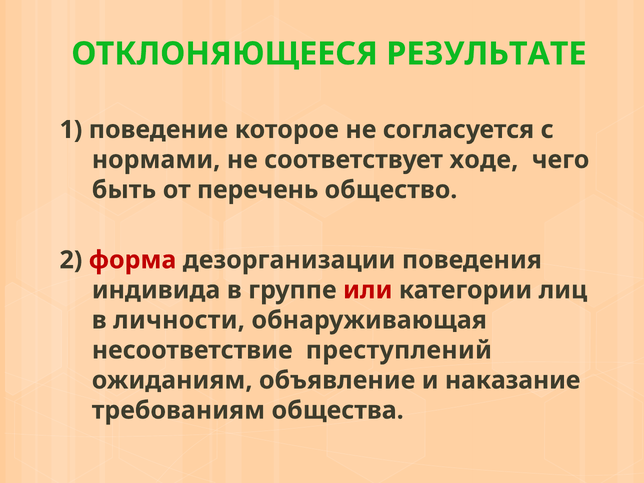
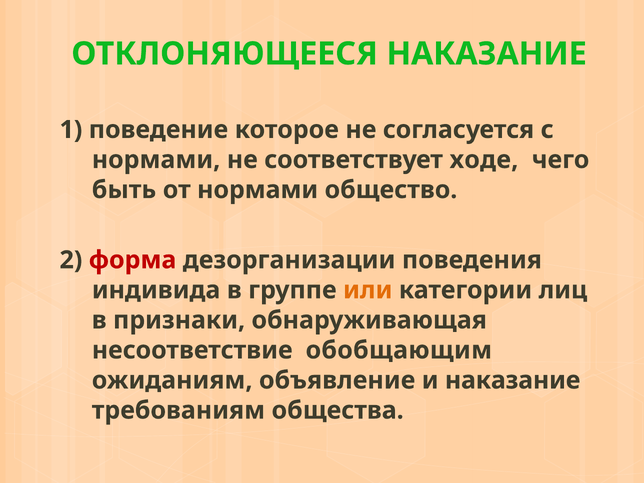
ОТКЛОНЯЮЩЕЕСЯ РЕЗУЛЬТАТЕ: РЕЗУЛЬТАТЕ -> НАКАЗАНИЕ
от перечень: перечень -> нормами
или colour: red -> orange
личности: личности -> признаки
преступлений: преступлений -> обобщающим
